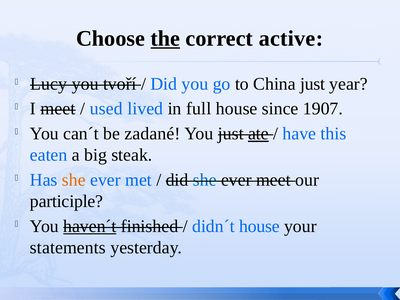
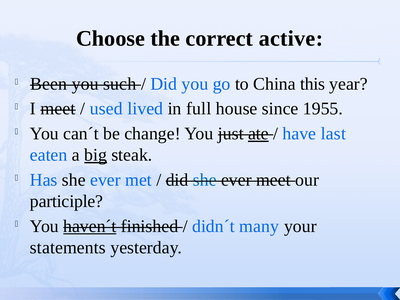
the underline: present -> none
Lucy: Lucy -> Been
tvoří: tvoří -> such
China just: just -> this
1907: 1907 -> 1955
zadané: zadané -> change
this: this -> last
big underline: none -> present
she at (74, 180) colour: orange -> black
didn´t house: house -> many
